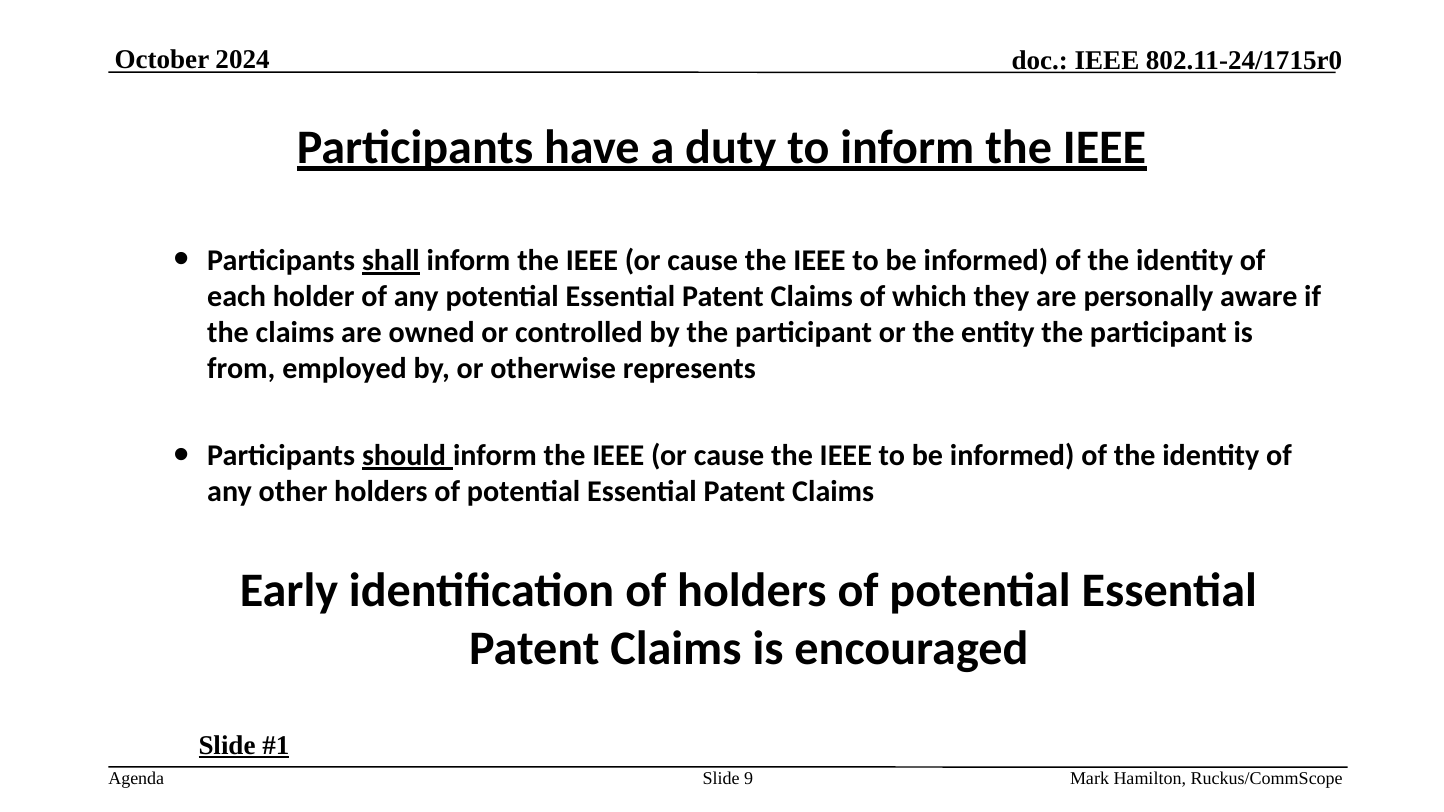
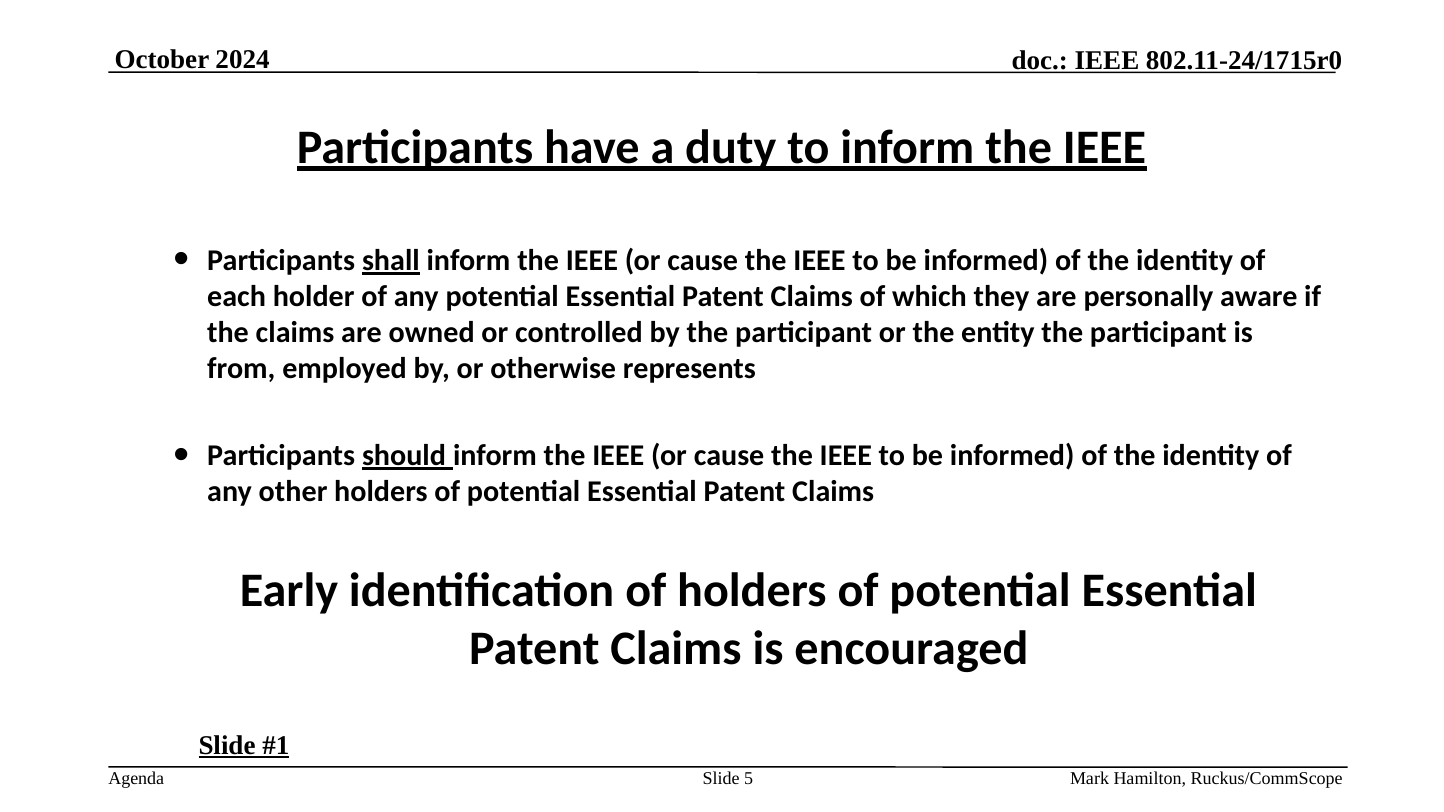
9: 9 -> 5
